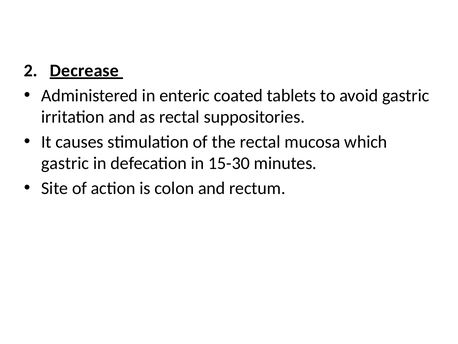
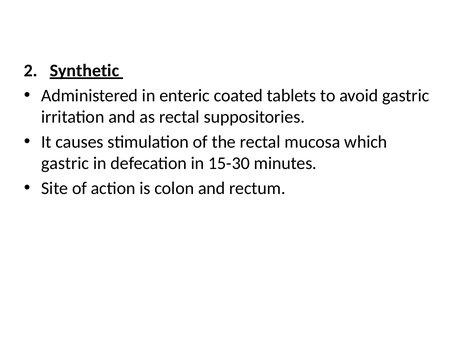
Decrease: Decrease -> Synthetic
